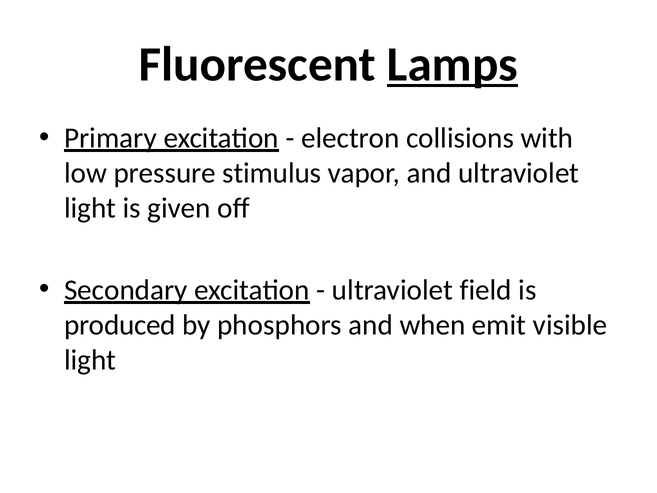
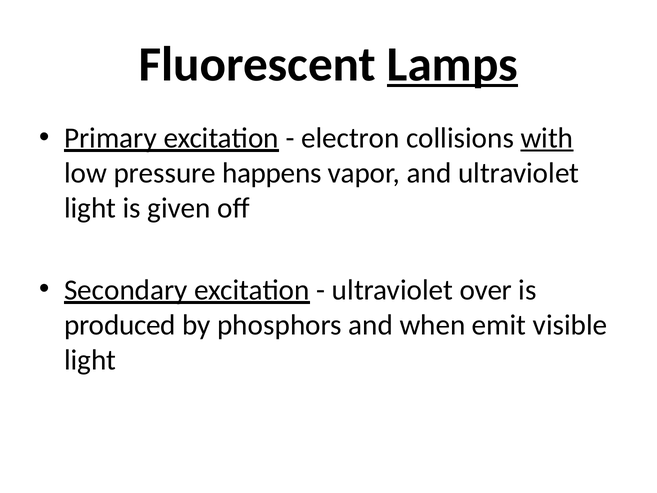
with underline: none -> present
stimulus: stimulus -> happens
field: field -> over
